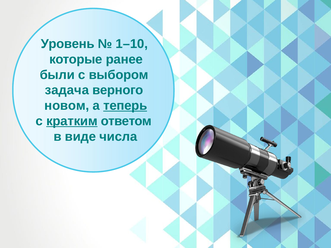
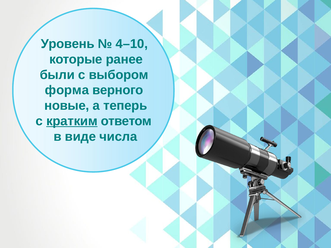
1–10: 1–10 -> 4–10
задача: задача -> форма
новом: новом -> новые
теперь underline: present -> none
